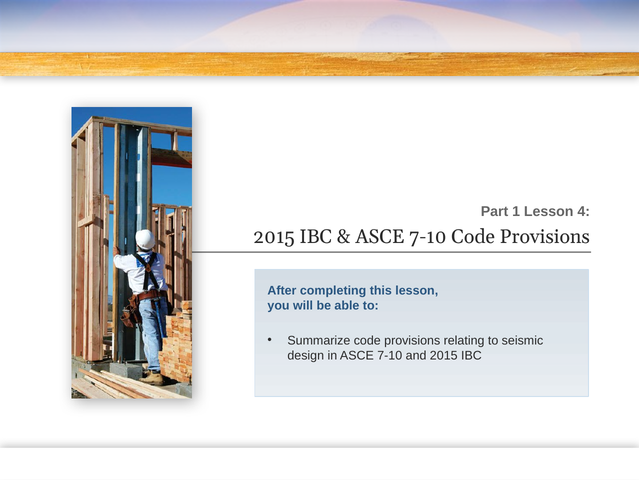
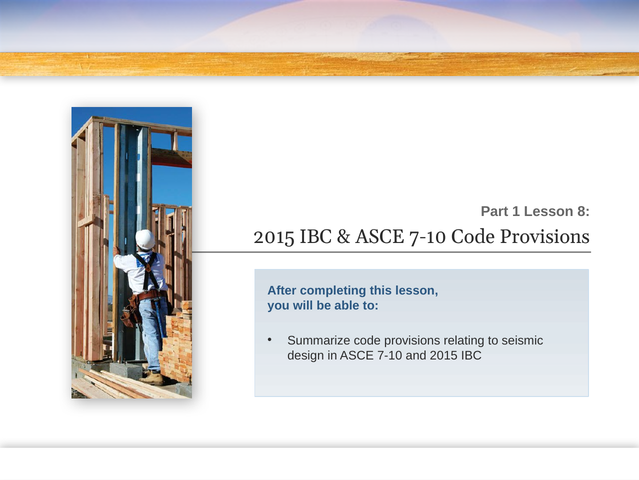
4: 4 -> 8
